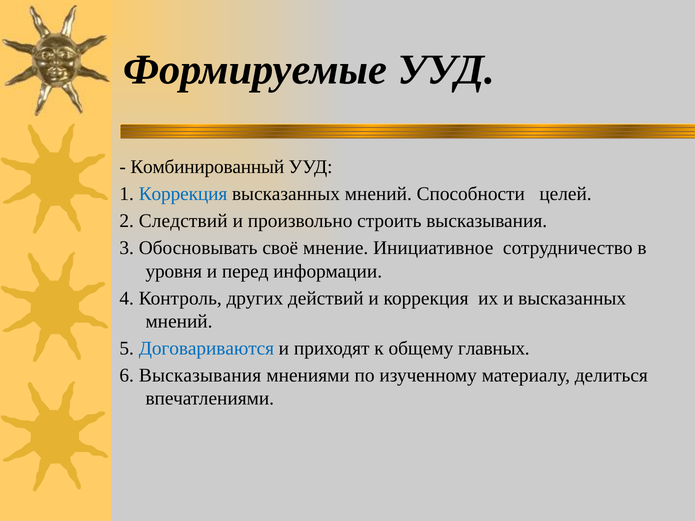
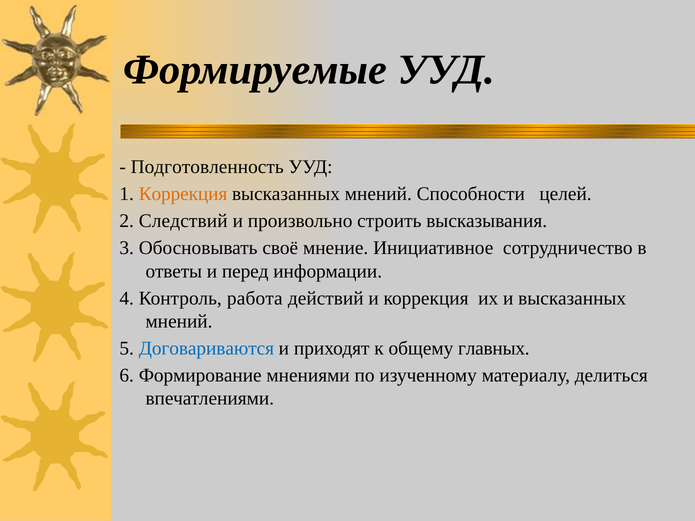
Комбинированный: Комбинированный -> Подготовленность
Коррекция at (183, 194) colour: blue -> orange
уровня: уровня -> ответы
других: других -> работа
6 Высказывания: Высказывания -> Формирование
